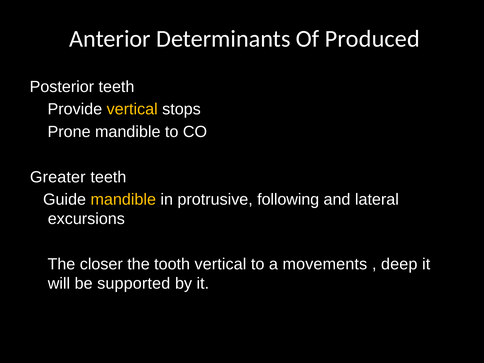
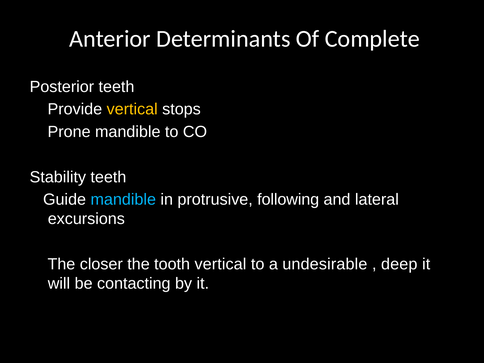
Produced: Produced -> Complete
Greater: Greater -> Stability
mandible at (123, 200) colour: yellow -> light blue
movements: movements -> undesirable
supported: supported -> contacting
